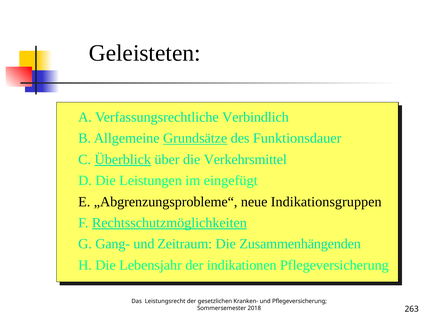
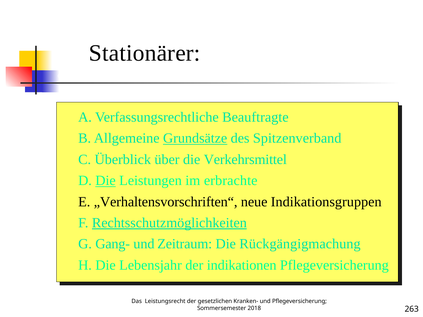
Geleisteten: Geleisteten -> Stationärer
Verbindlich: Verbindlich -> Beauftragte
Funktionsdauer: Funktionsdauer -> Spitzenverband
Überblick underline: present -> none
Die at (106, 181) underline: none -> present
eingefügt: eingefügt -> erbrachte
„Abgrenzungsprobleme“: „Abgrenzungsprobleme“ -> „Verhaltensvorschriften“
Zusammenhängenden: Zusammenhängenden -> Rückgängigmachung
